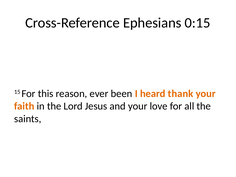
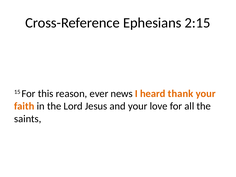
0:15: 0:15 -> 2:15
been: been -> news
